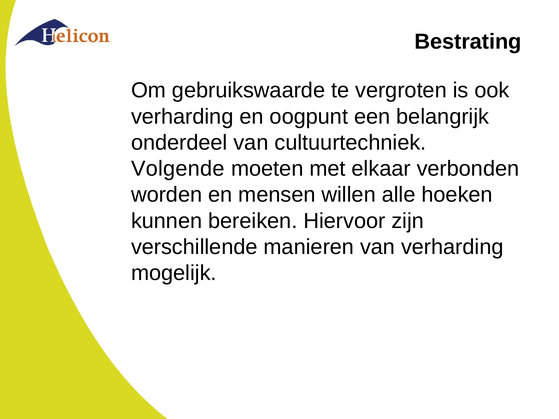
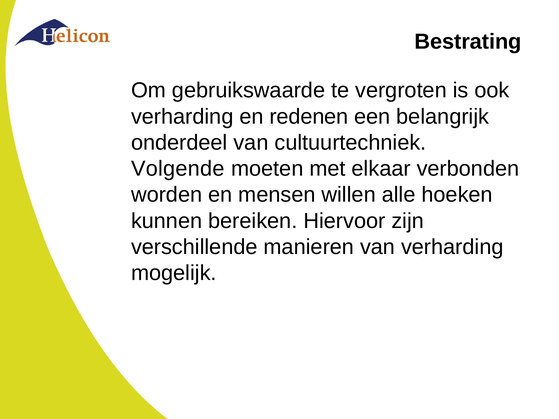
oogpunt: oogpunt -> redenen
